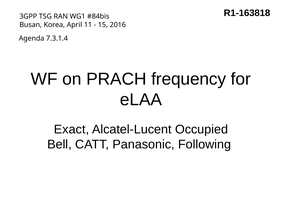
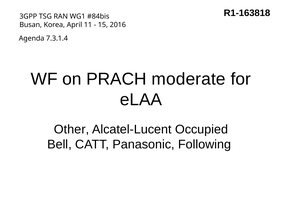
frequency: frequency -> moderate
Exact: Exact -> Other
